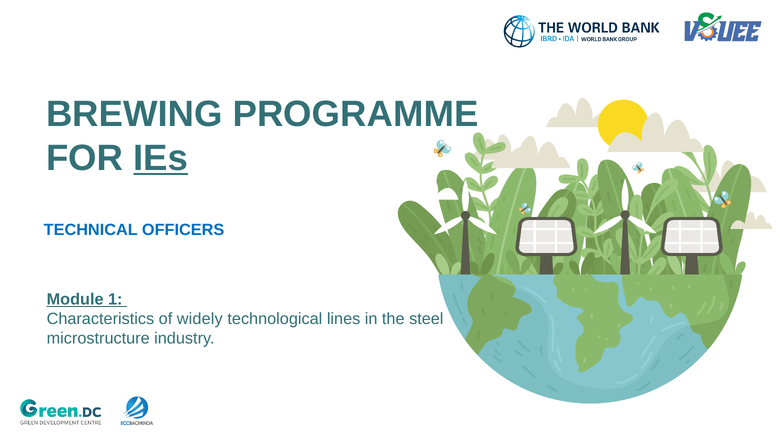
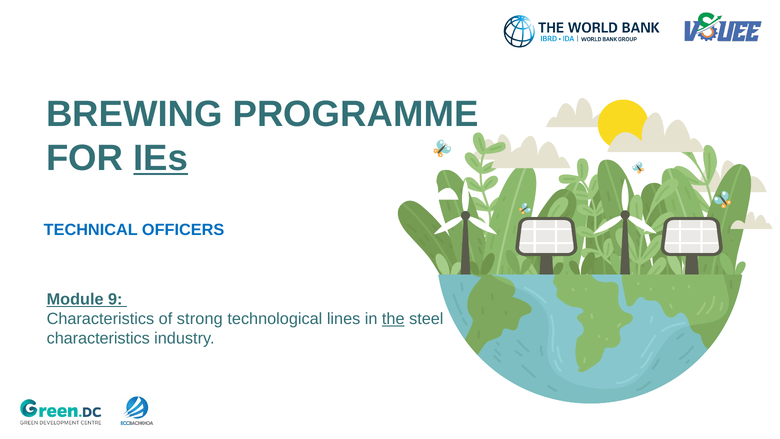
1: 1 -> 9
widely: widely -> strong
the underline: none -> present
microstructure at (98, 338): microstructure -> characteristics
